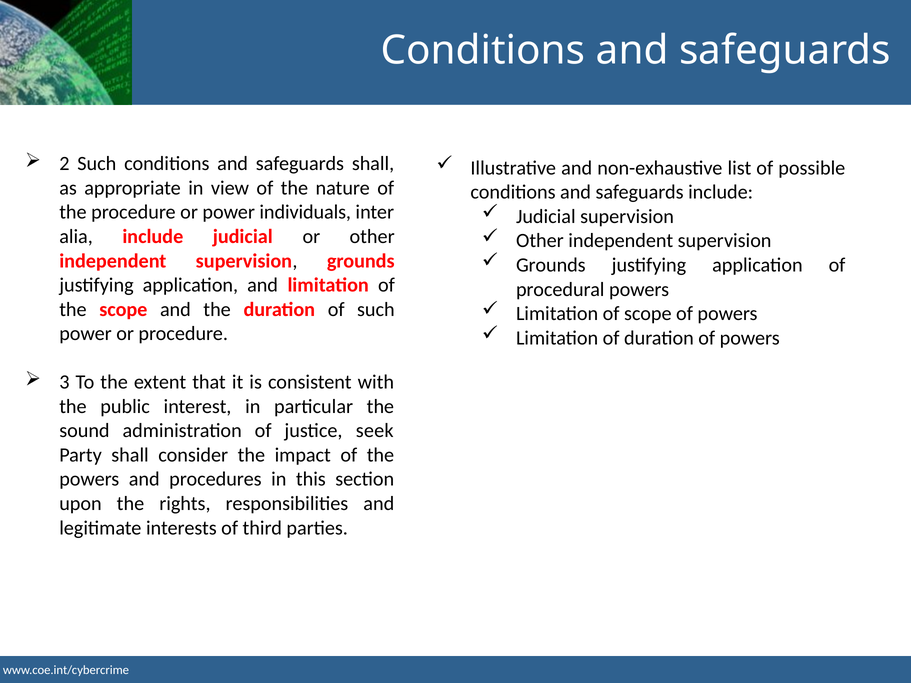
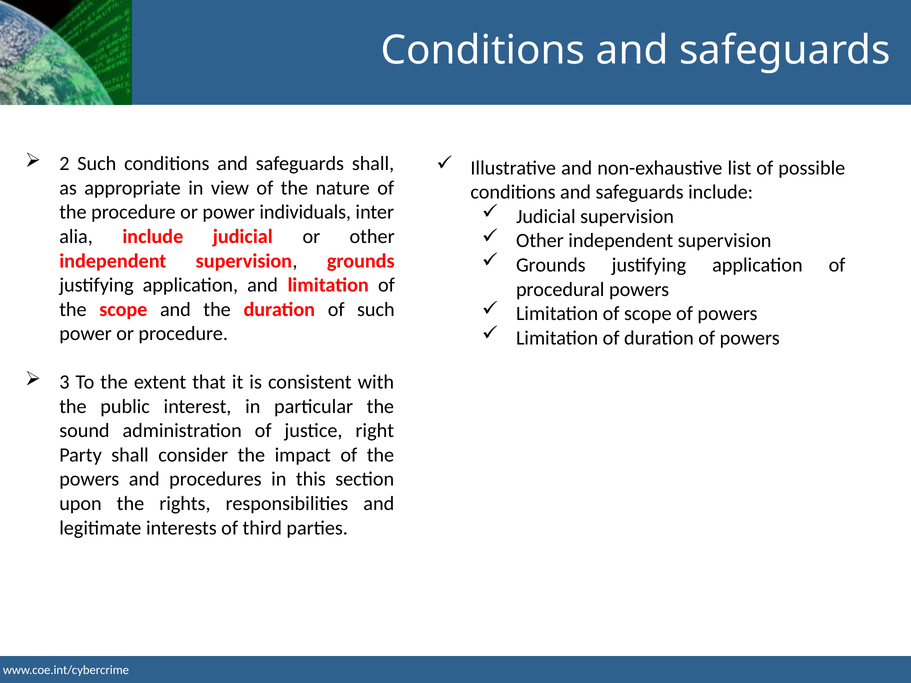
seek: seek -> right
